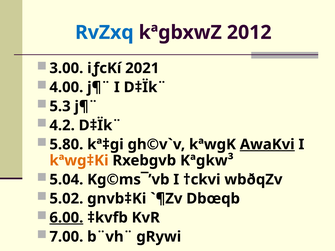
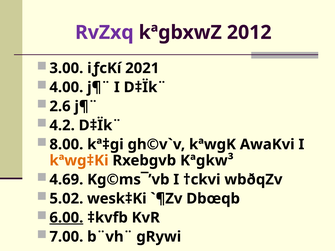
RvZxq colour: blue -> purple
5.3: 5.3 -> 2.6
5.80: 5.80 -> 8.00
AwaKvi underline: present -> none
5.04: 5.04 -> 4.69
gnvb‡Ki: gnvb‡Ki -> wesk‡Ki
